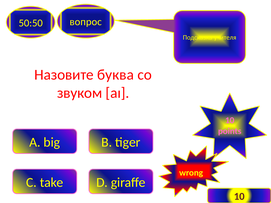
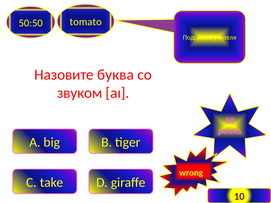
вопрос: вопрос -> tomato
